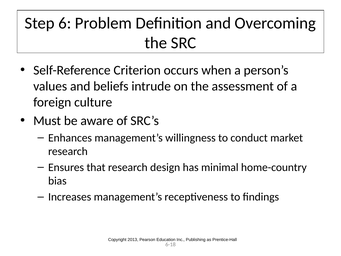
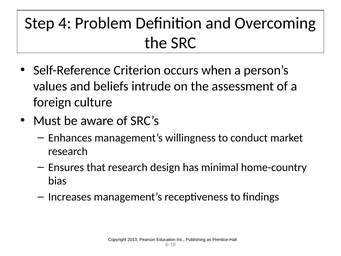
6: 6 -> 4
